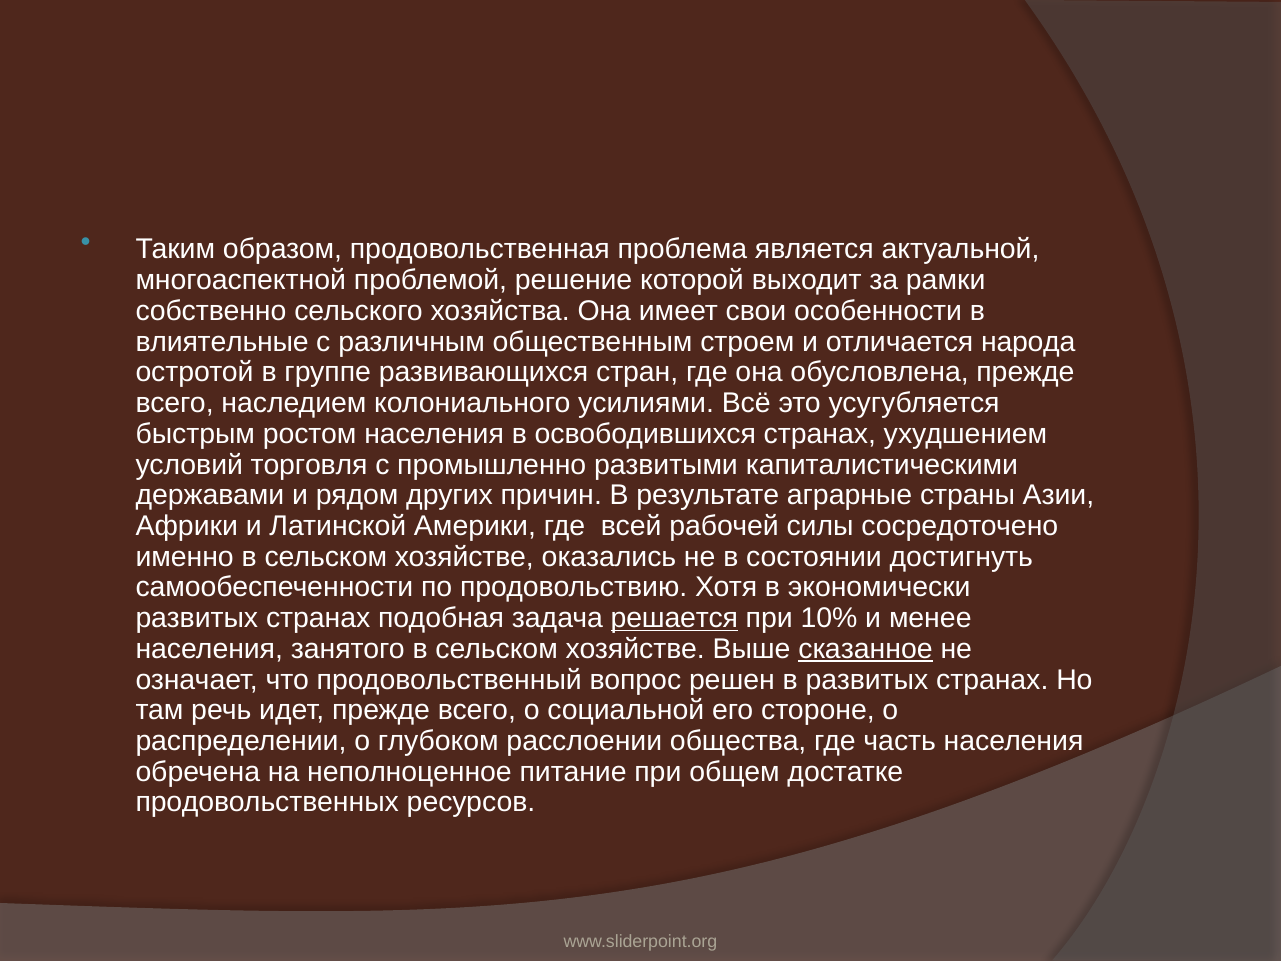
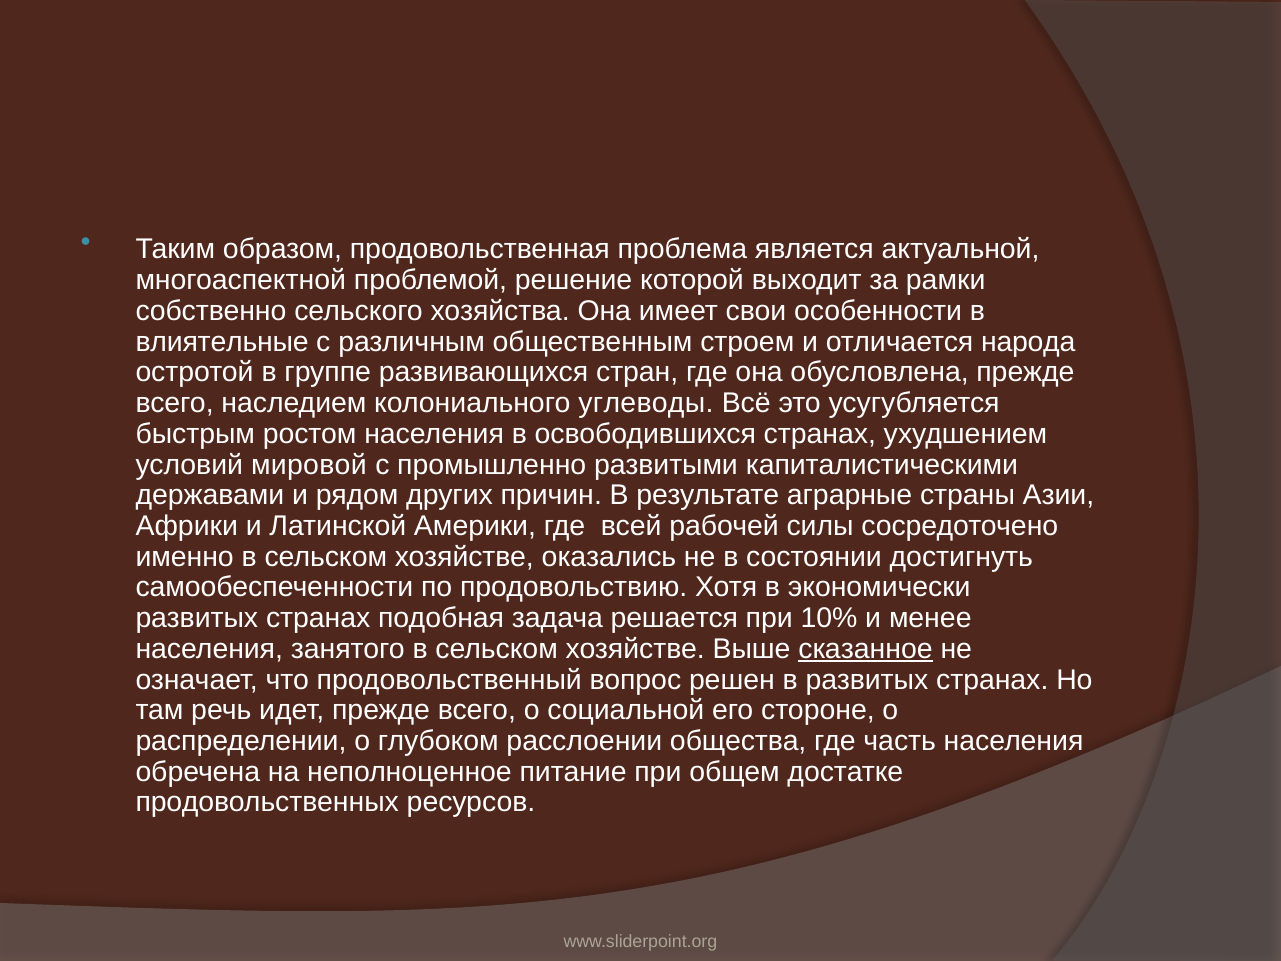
усилиями: усилиями -> углеводы
торговля: торговля -> мировой
решается underline: present -> none
